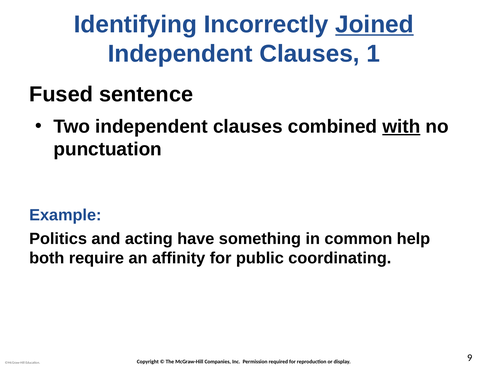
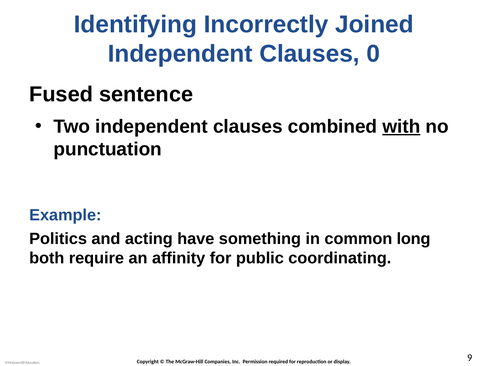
Joined underline: present -> none
1: 1 -> 0
help: help -> long
